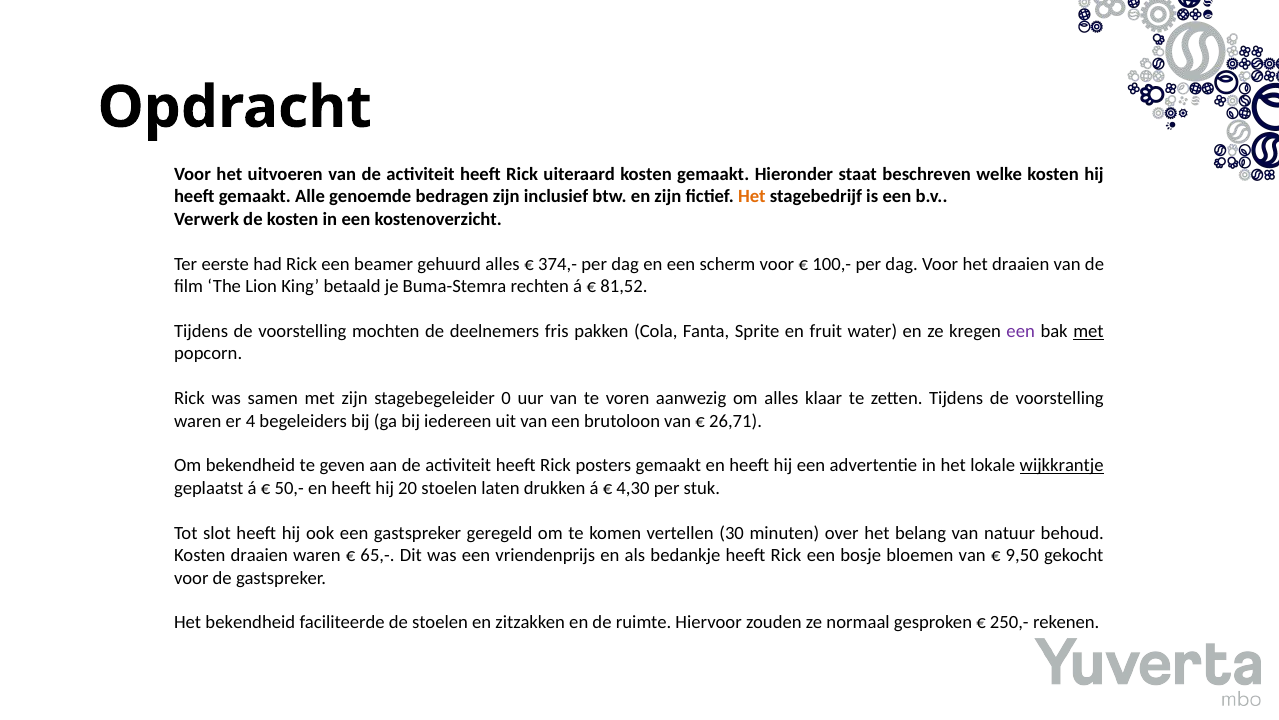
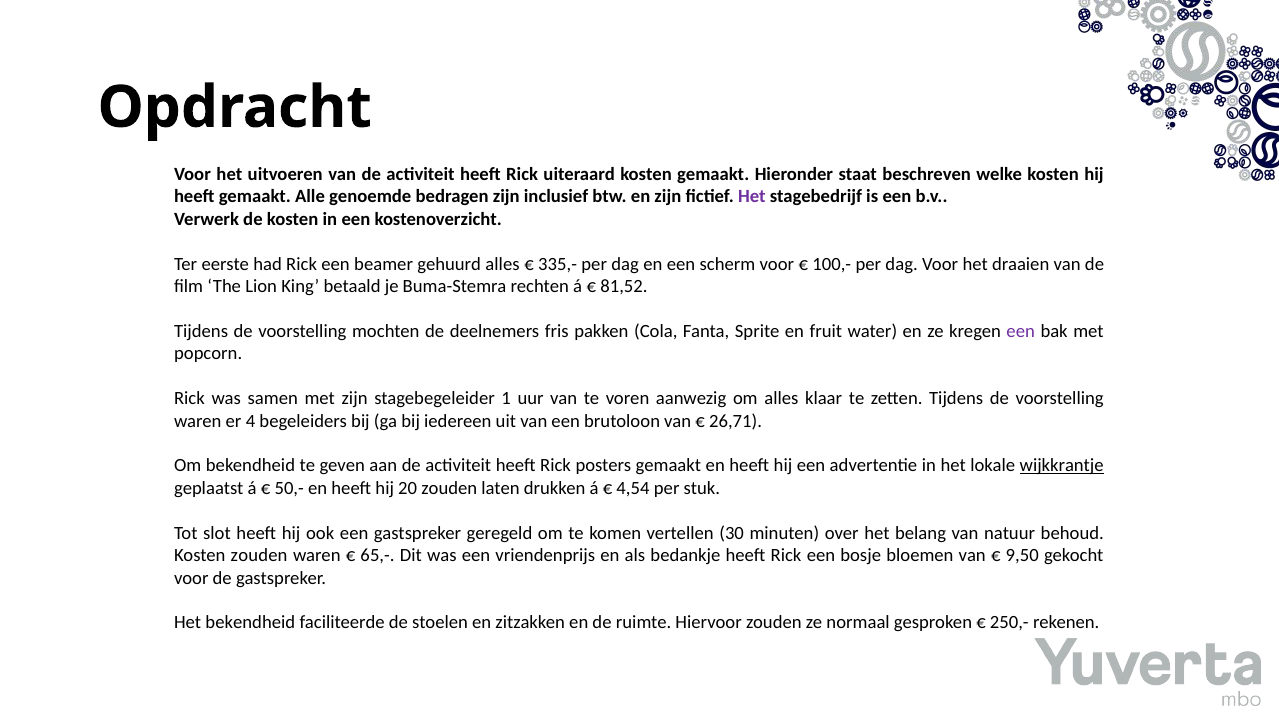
Het at (752, 197) colour: orange -> purple
374,-: 374,- -> 335,-
met at (1089, 331) underline: present -> none
0: 0 -> 1
20 stoelen: stoelen -> zouden
4,30: 4,30 -> 4,54
Kosten draaien: draaien -> zouden
